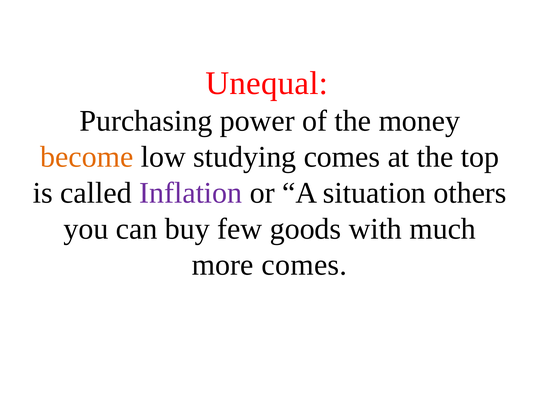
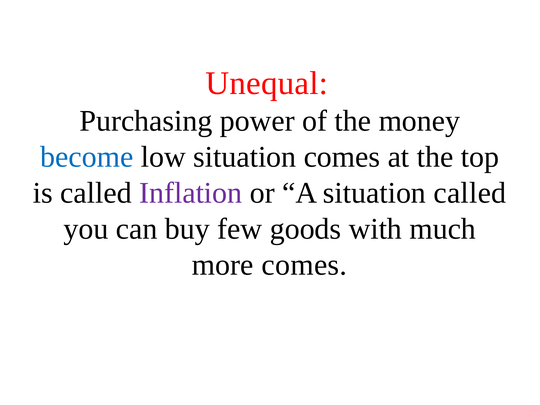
become colour: orange -> blue
low studying: studying -> situation
situation others: others -> called
